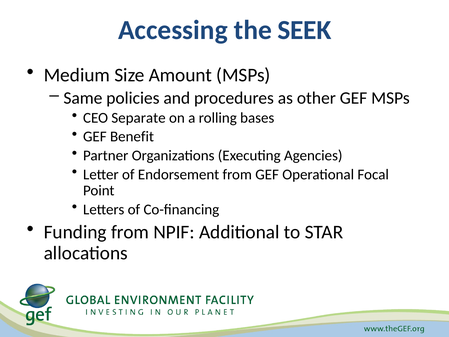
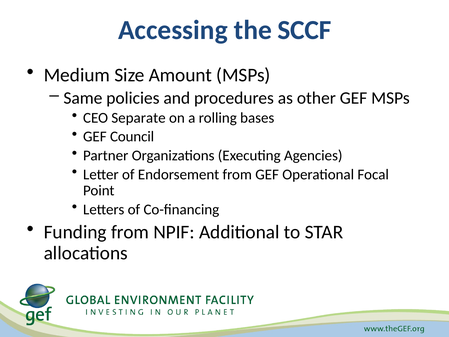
SEEK: SEEK -> SCCF
Benefit: Benefit -> Council
